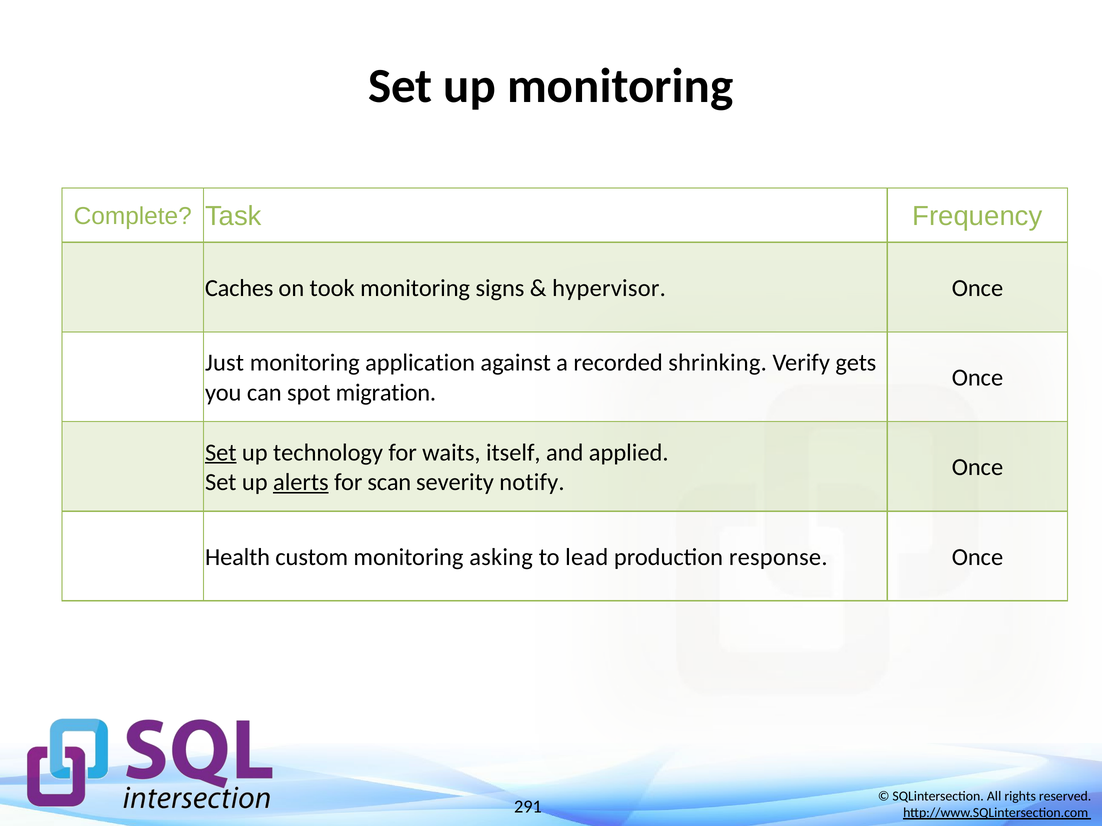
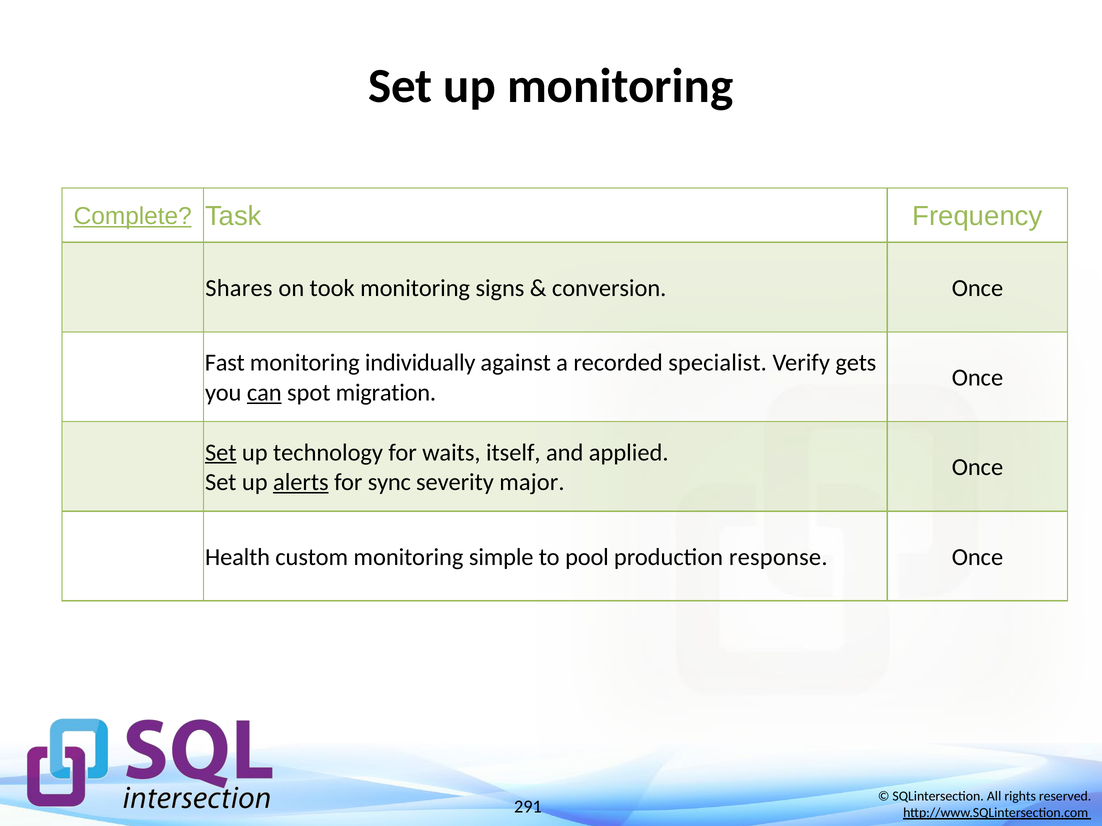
Complete underline: none -> present
Caches: Caches -> Shares
hypervisor: hypervisor -> conversion
Just: Just -> Fast
application: application -> individually
shrinking: shrinking -> specialist
can underline: none -> present
scan: scan -> sync
notify: notify -> major
asking: asking -> simple
lead: lead -> pool
